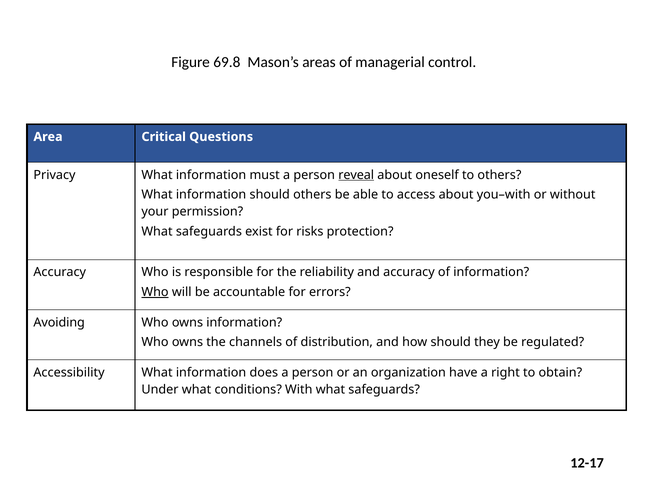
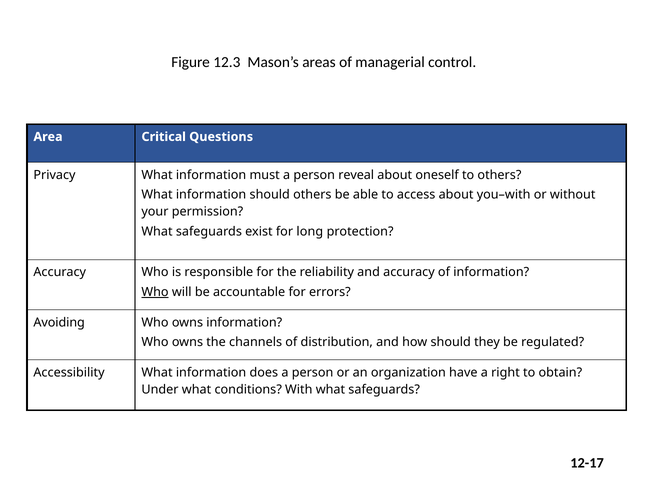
69.8: 69.8 -> 12.3
reveal underline: present -> none
risks: risks -> long
